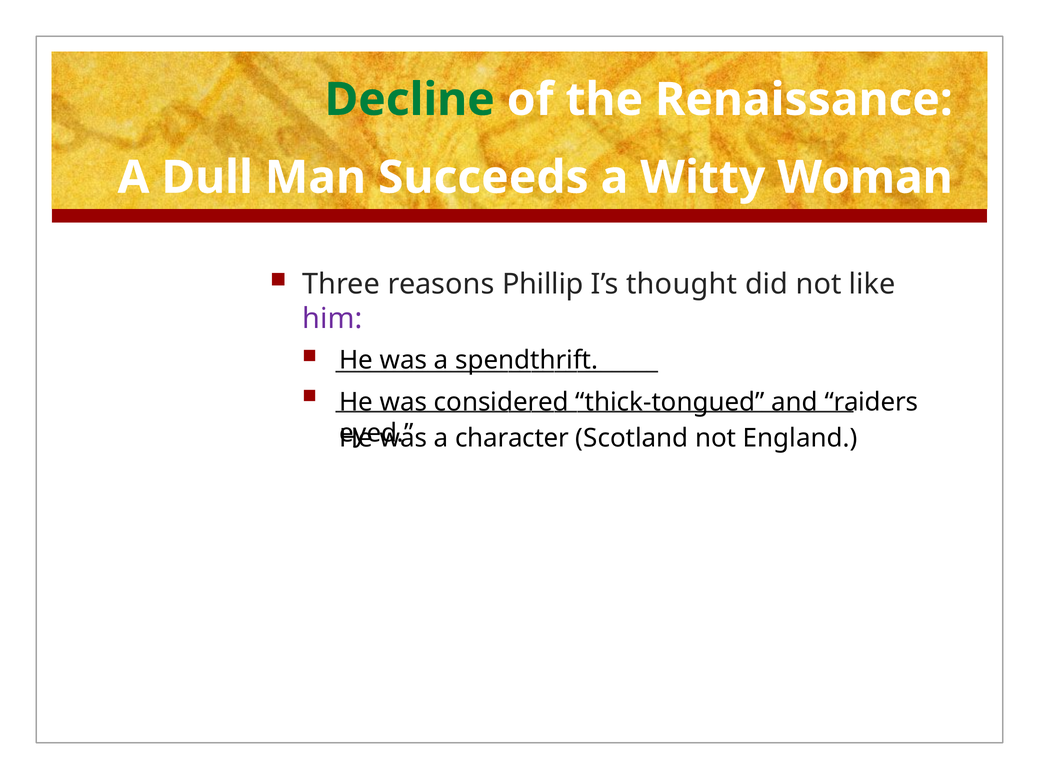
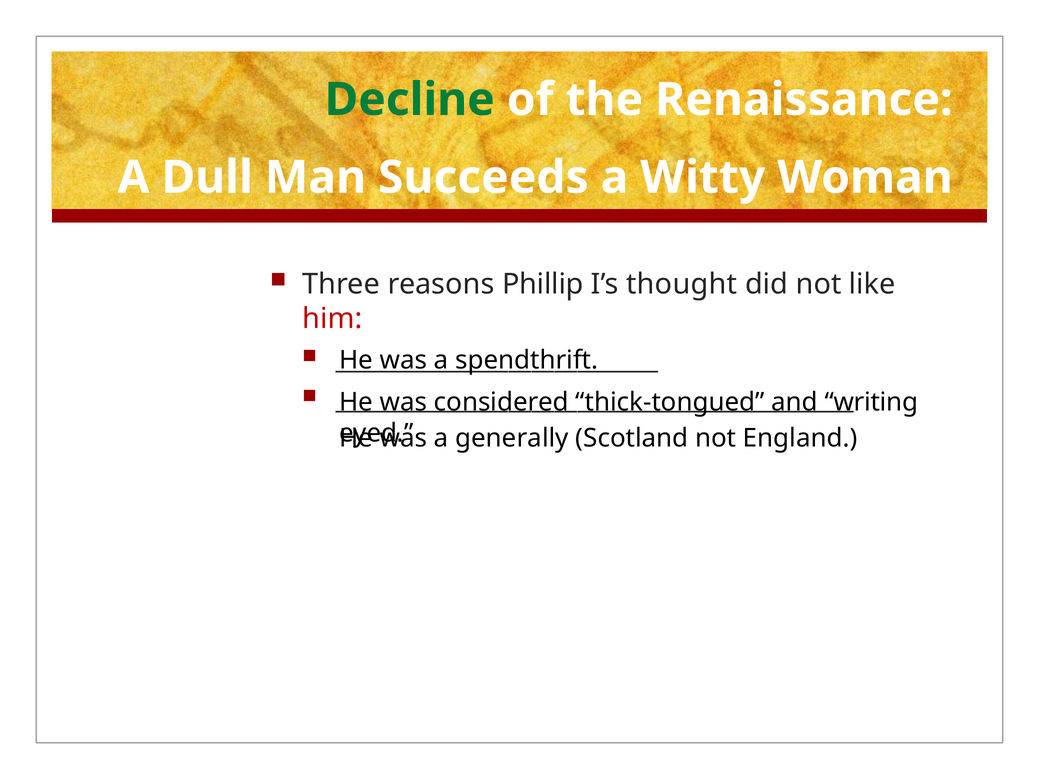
him colour: purple -> red
raiders: raiders -> writing
character: character -> generally
